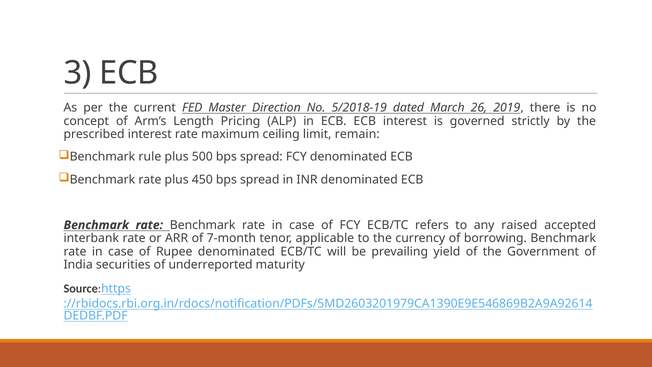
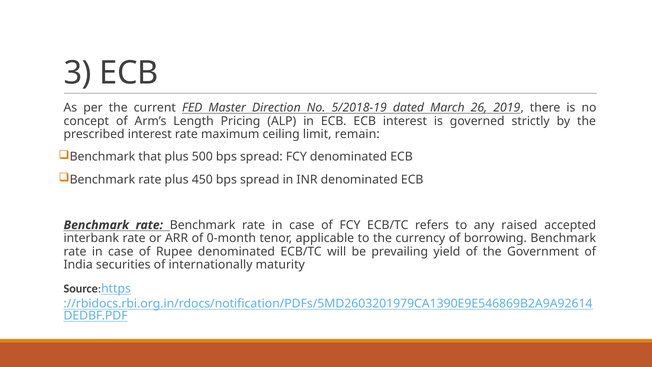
rule: rule -> that
7-month: 7-month -> 0-month
underreported: underreported -> internationally
